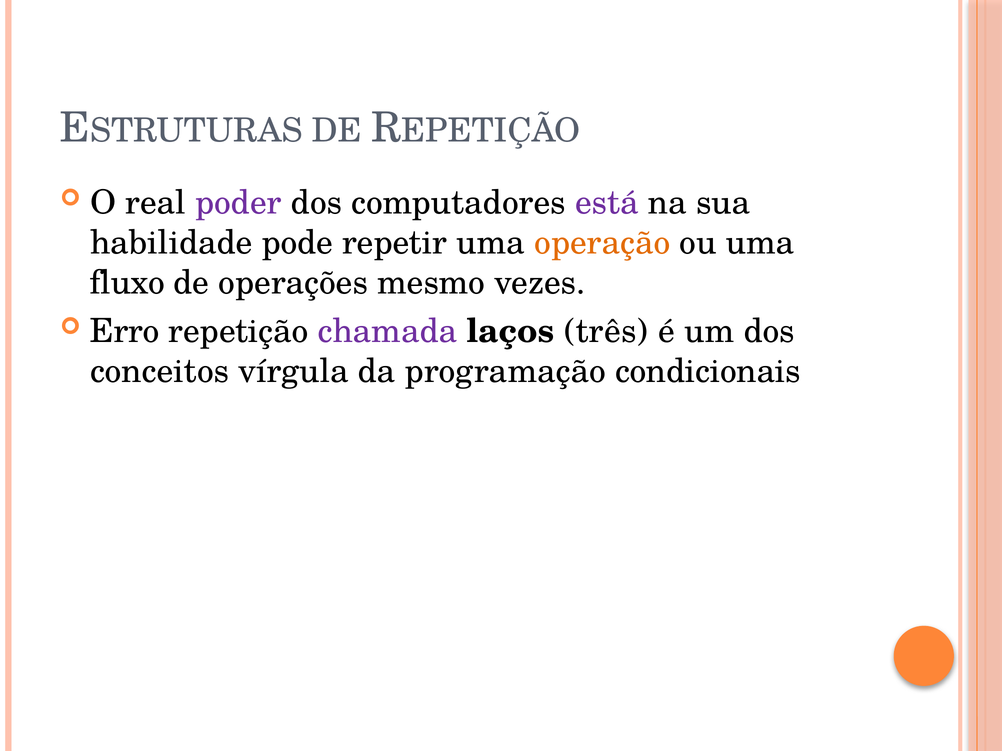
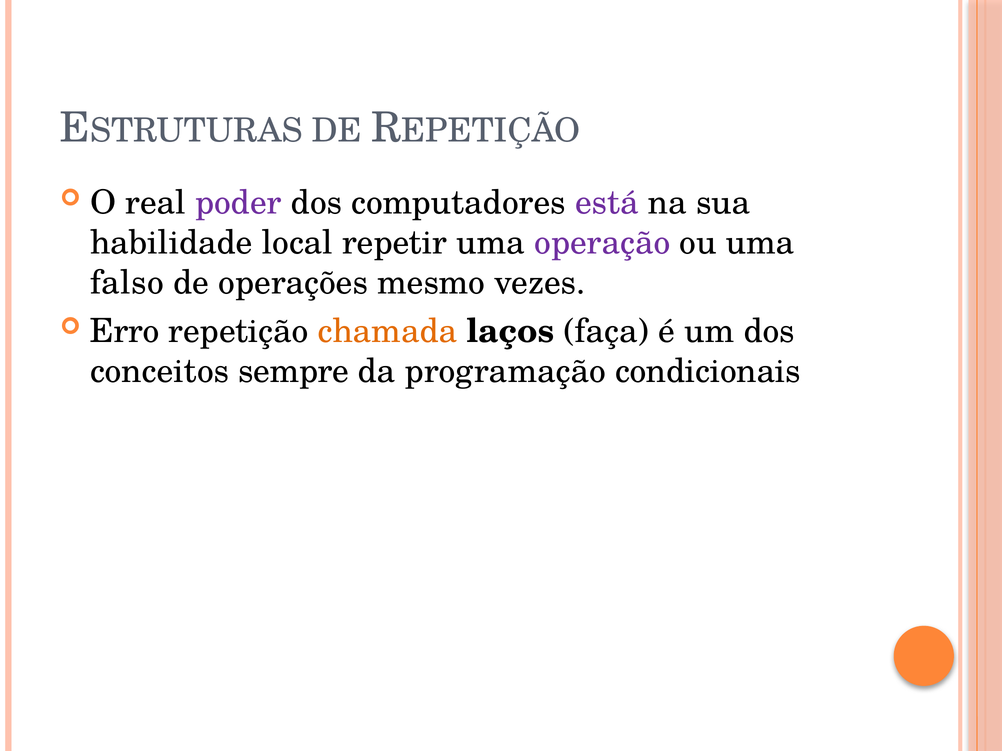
pode: pode -> local
operação colour: orange -> purple
fluxo: fluxo -> falso
chamada colour: purple -> orange
três: três -> faça
vírgula: vírgula -> sempre
